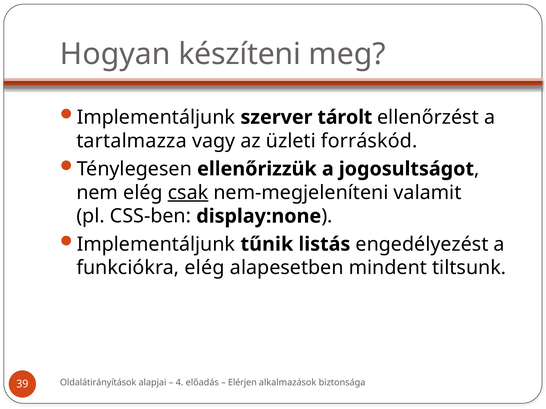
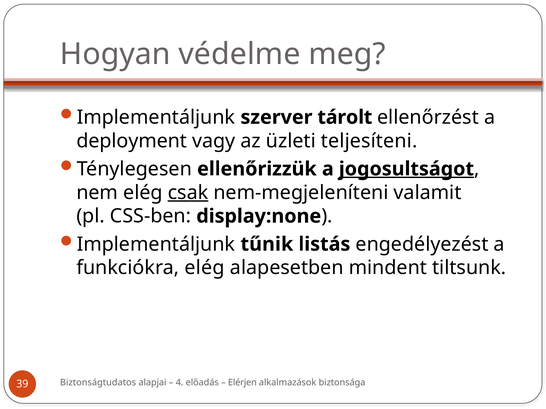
készíteni: készíteni -> védelme
tartalmazza: tartalmazza -> deployment
forráskód: forráskód -> teljesíteni
jogosultságot underline: none -> present
Oldalátirányítások: Oldalátirányítások -> Biztonságtudatos
